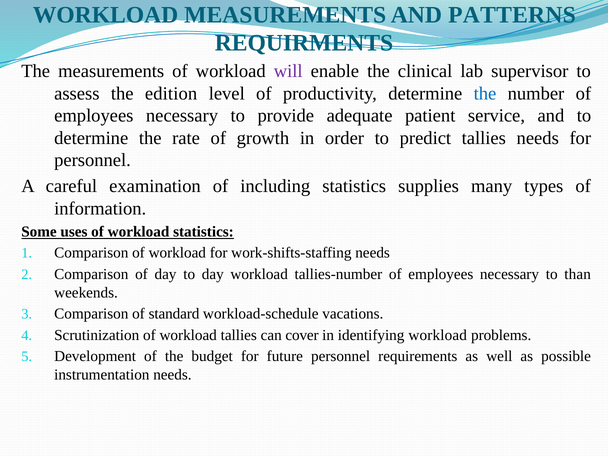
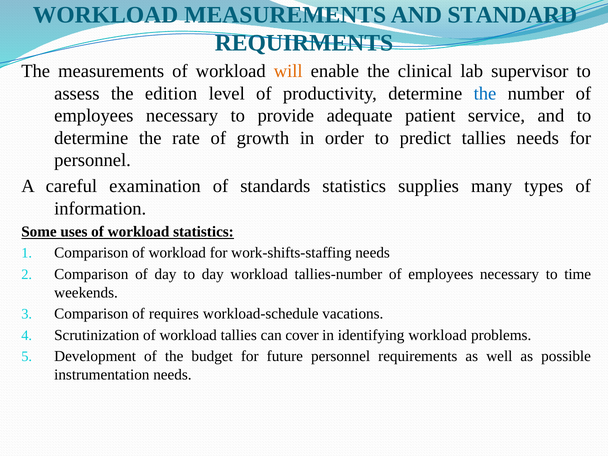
PATTERNS: PATTERNS -> STANDARD
will colour: purple -> orange
including: including -> standards
than: than -> time
standard: standard -> requires
